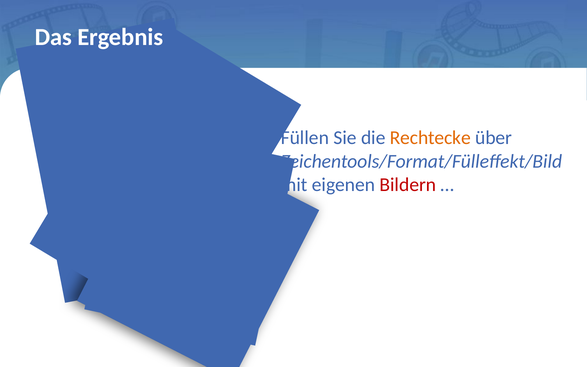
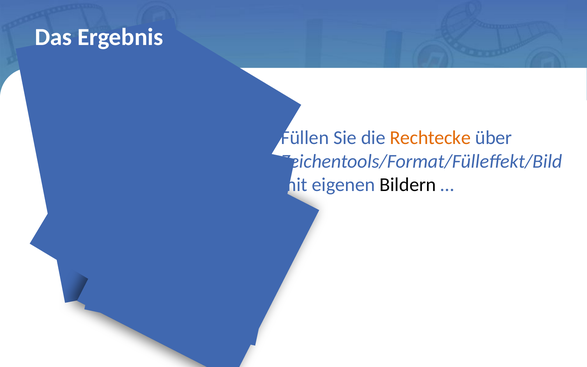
Bildern colour: red -> black
